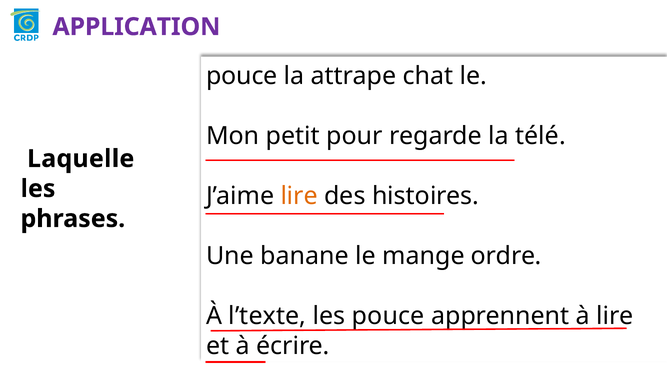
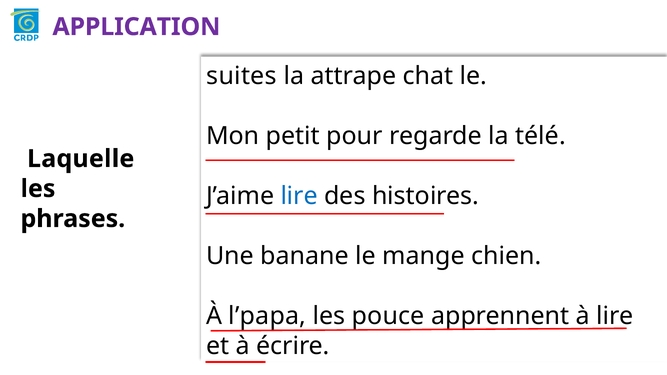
pouce at (242, 76): pouce -> suites
lire at (299, 196) colour: orange -> blue
ordre: ordre -> chien
l’texte: l’texte -> l’papa
